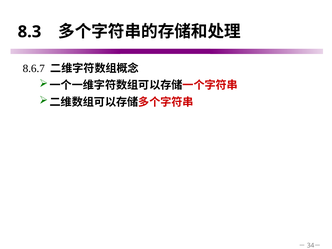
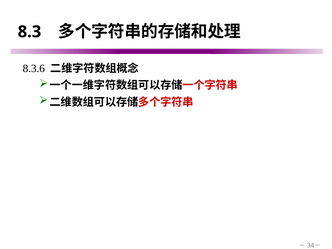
8.6.7: 8.6.7 -> 8.3.6
